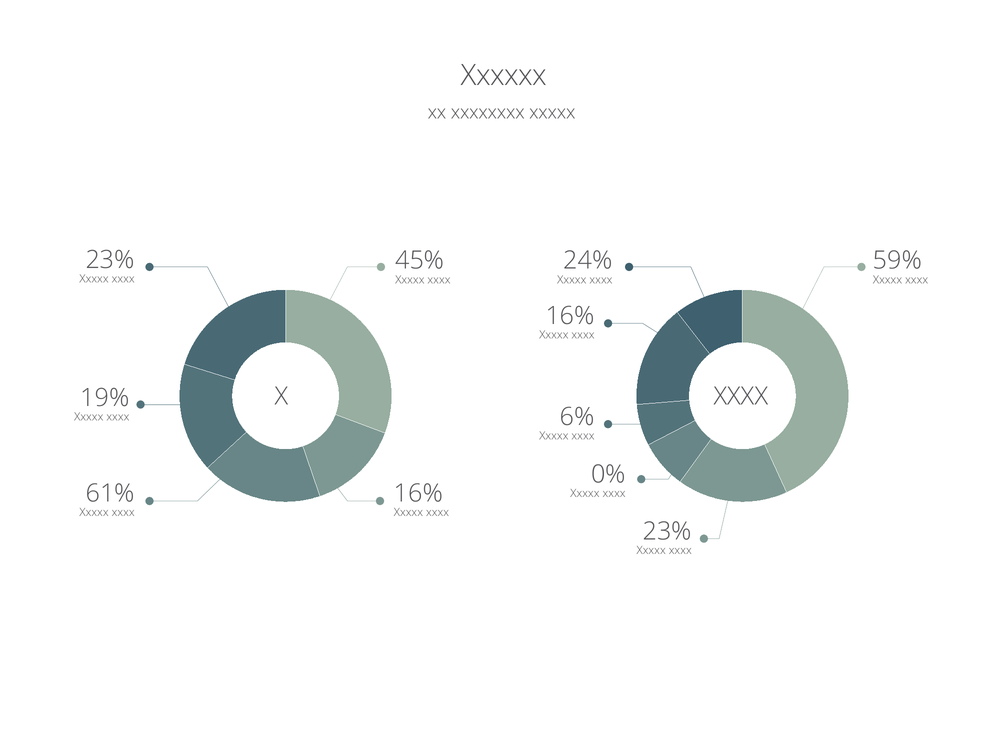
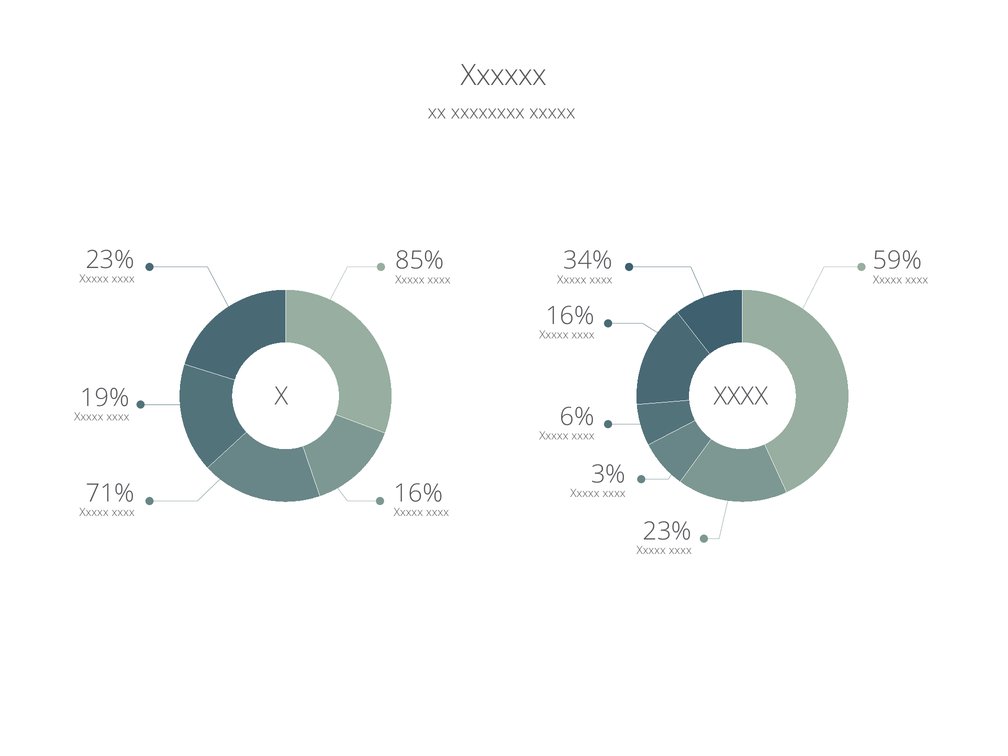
45%: 45% -> 85%
24%: 24% -> 34%
0%: 0% -> 3%
61%: 61% -> 71%
